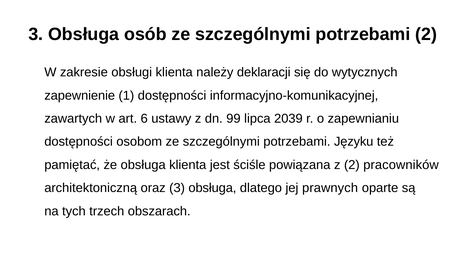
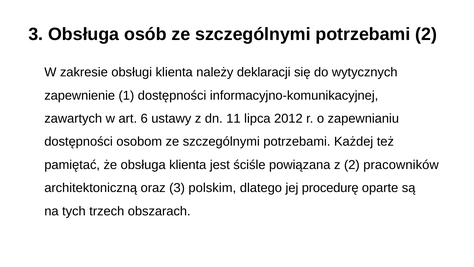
99: 99 -> 11
2039: 2039 -> 2012
Języku: Języku -> Każdej
oraz 3 obsługa: obsługa -> polskim
prawnych: prawnych -> procedurę
